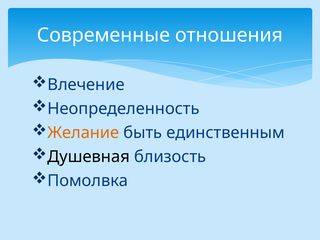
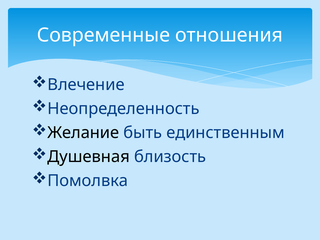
Желание colour: orange -> black
